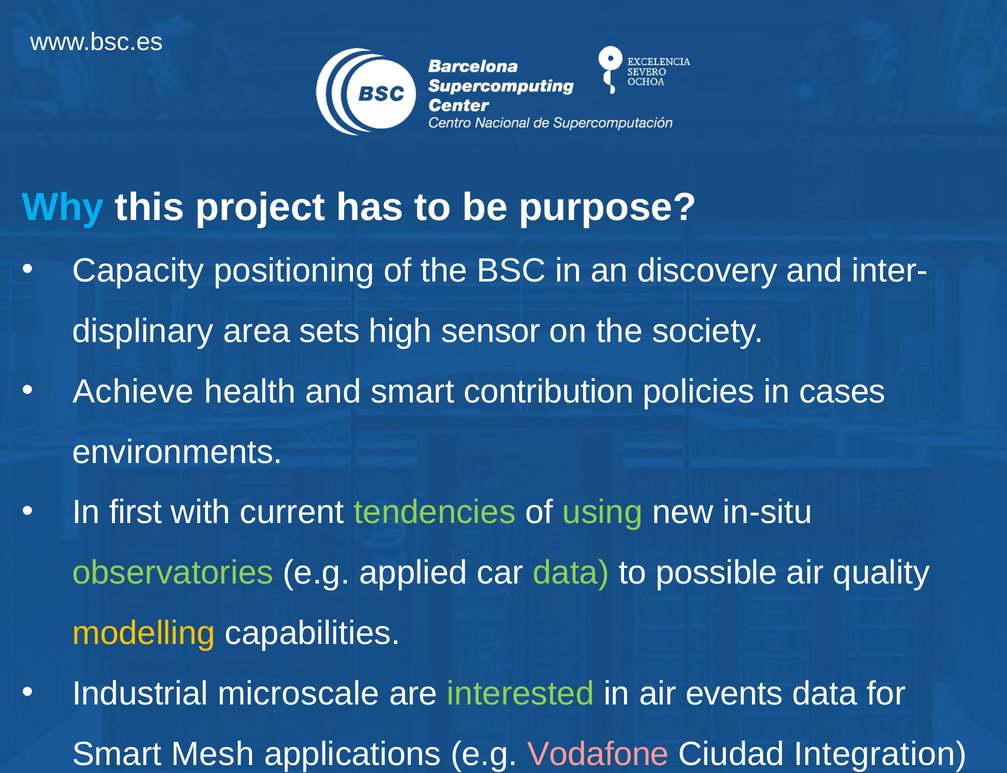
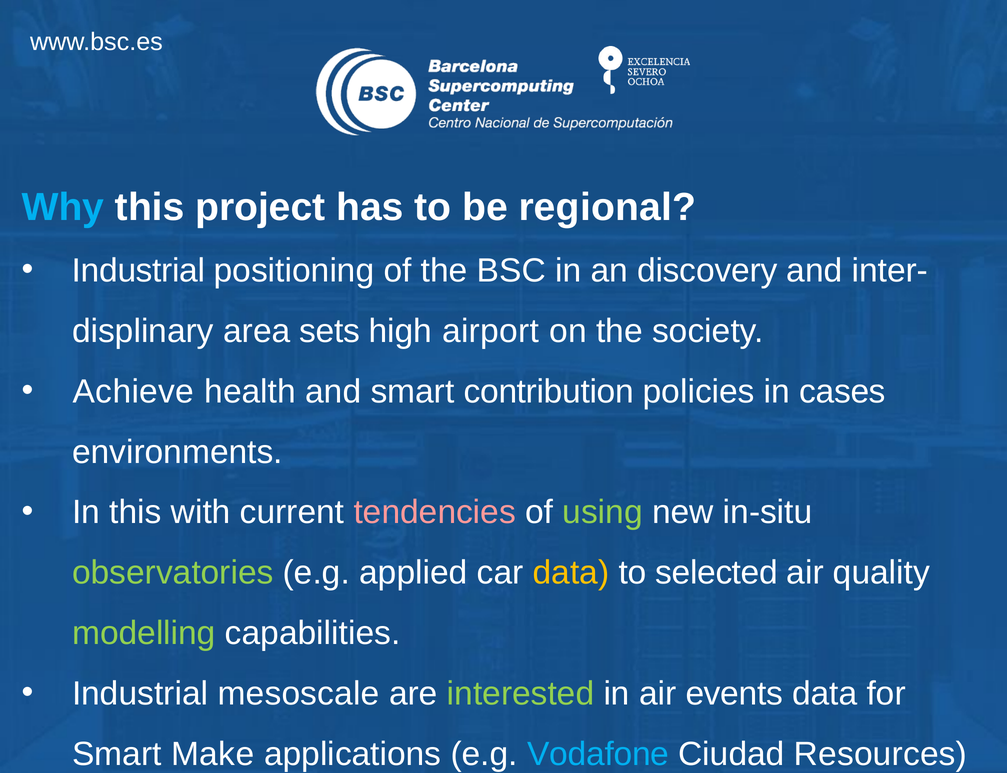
purpose: purpose -> regional
Capacity at (138, 271): Capacity -> Industrial
sensor: sensor -> airport
In first: first -> this
tendencies colour: light green -> pink
data at (571, 573) colour: light green -> yellow
possible: possible -> selected
modelling colour: yellow -> light green
microscale: microscale -> mesoscale
Mesh: Mesh -> Make
Vodafone colour: pink -> light blue
Integration: Integration -> Resources
